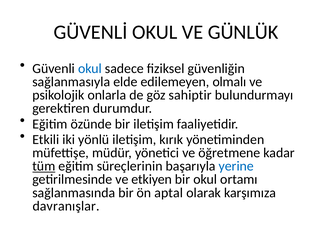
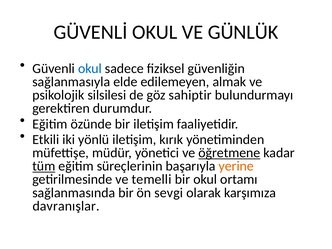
olmalı: olmalı -> almak
onlarla: onlarla -> silsilesi
öğretmene underline: none -> present
yerine colour: blue -> orange
etkiyen: etkiyen -> temelli
aptal: aptal -> sevgi
